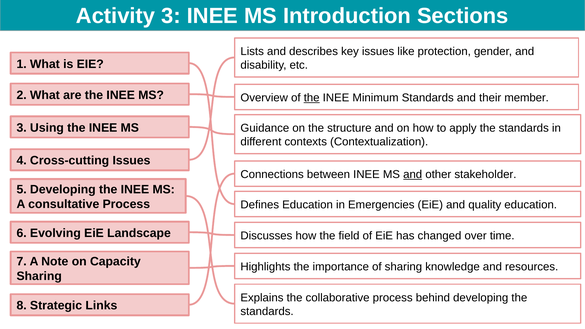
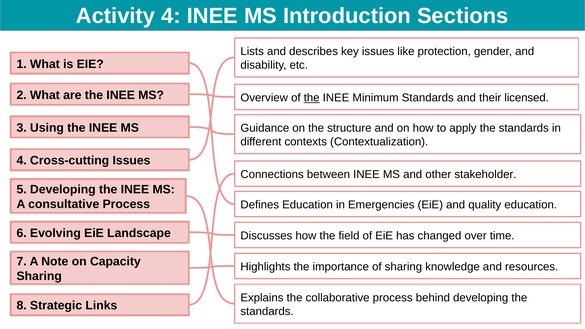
Activity 3: 3 -> 4
member: member -> licensed
and at (413, 174) underline: present -> none
